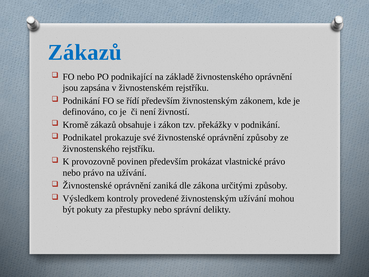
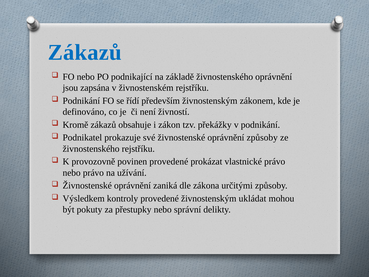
povinen především: především -> provedené
živnostenským užívání: užívání -> ukládat
